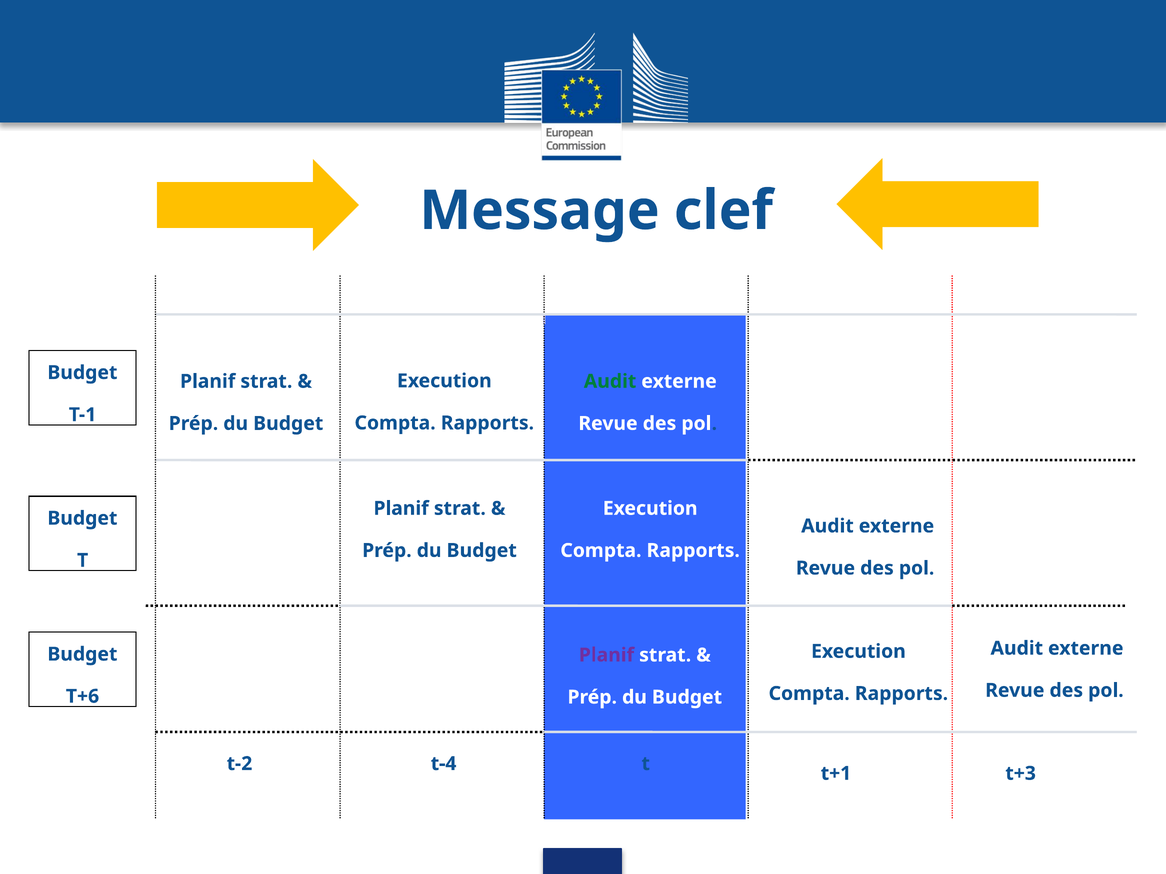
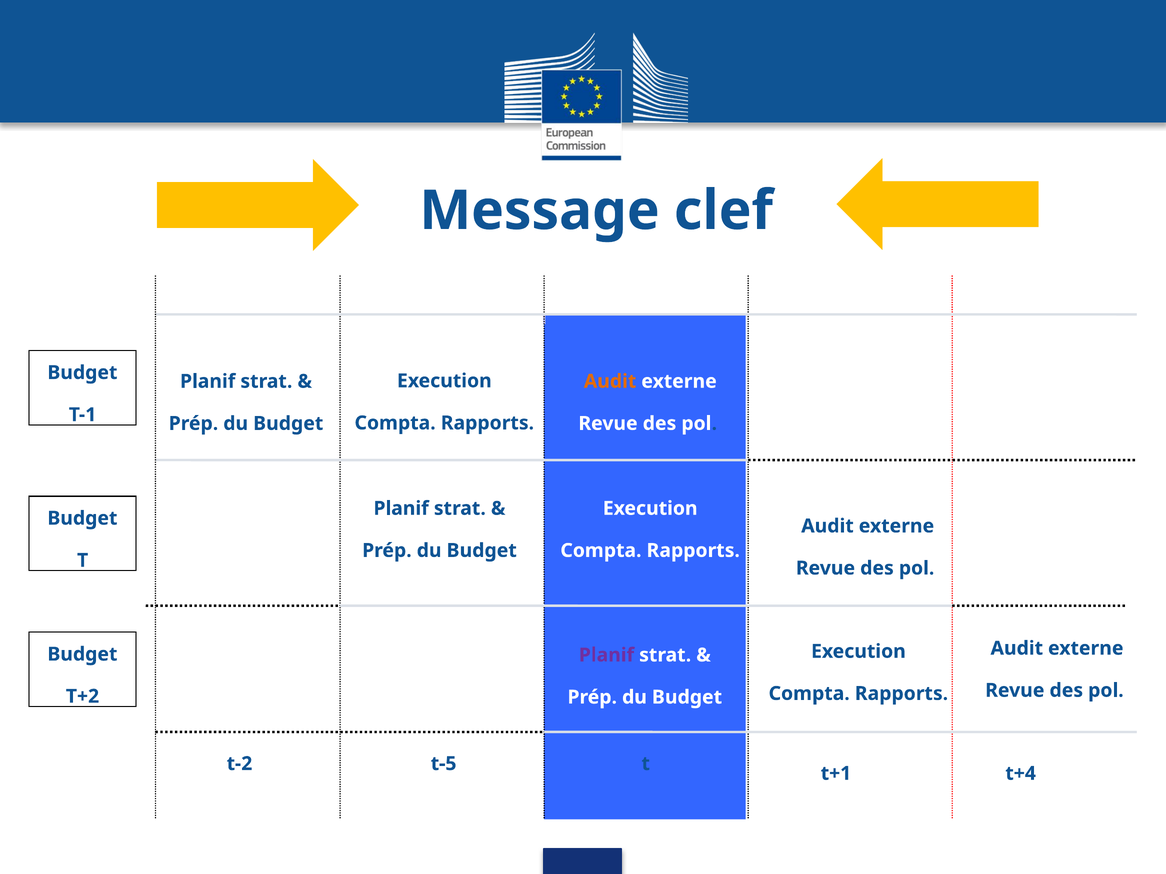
Audit at (610, 382) colour: green -> orange
T+6: T+6 -> T+2
t-4: t-4 -> t-5
t+3: t+3 -> t+4
